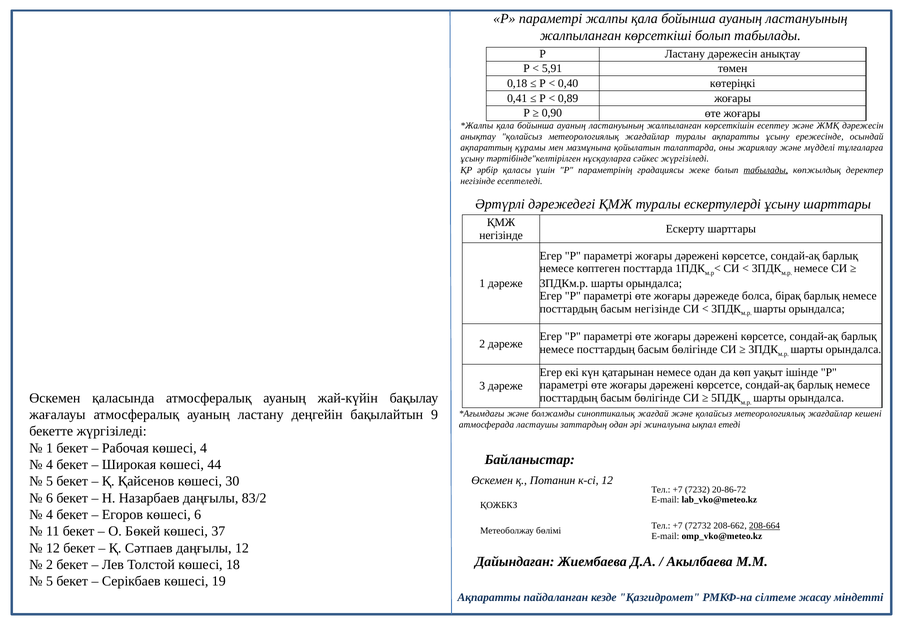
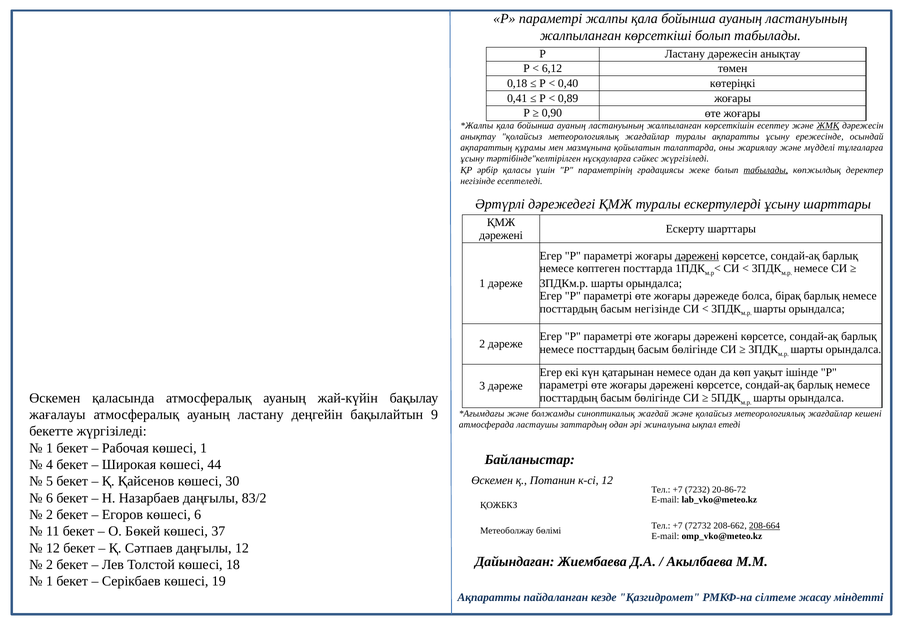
5,91: 5,91 -> 6,12
ЖМҚ underline: none -> present
негізінде at (501, 235): негізінде -> дәрежені
дәрежені at (697, 256) underline: none -> present
көшесі 4: 4 -> 1
4 at (49, 515): 4 -> 2
5 at (49, 582): 5 -> 1
